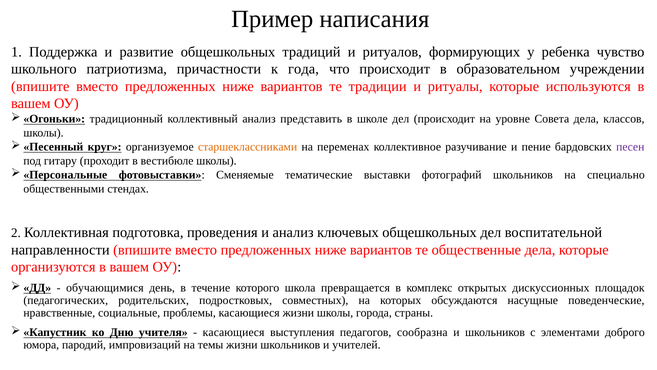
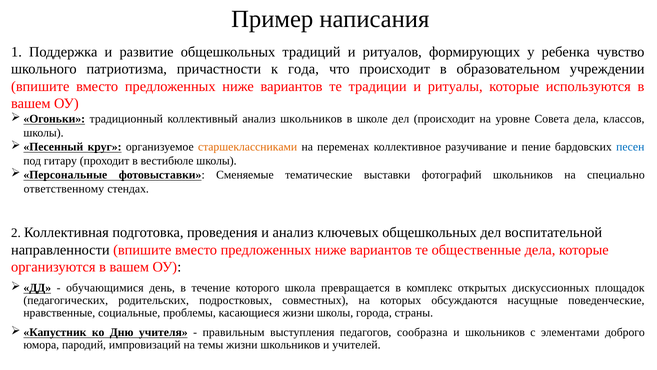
анализ представить: представить -> школьников
песен colour: purple -> blue
общественными: общественными -> ответственному
касающиеся at (234, 332): касающиеся -> правильным
